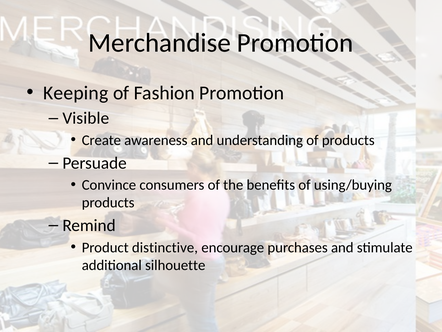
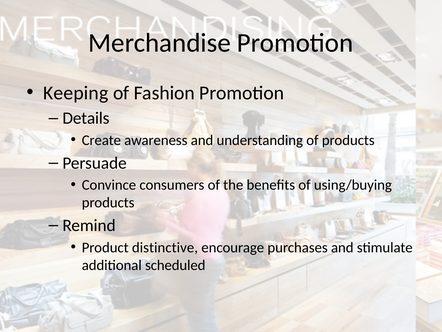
Visible: Visible -> Details
silhouette: silhouette -> scheduled
